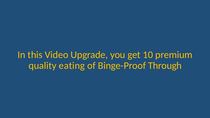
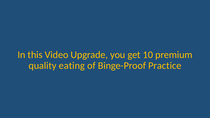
Through: Through -> Practice
